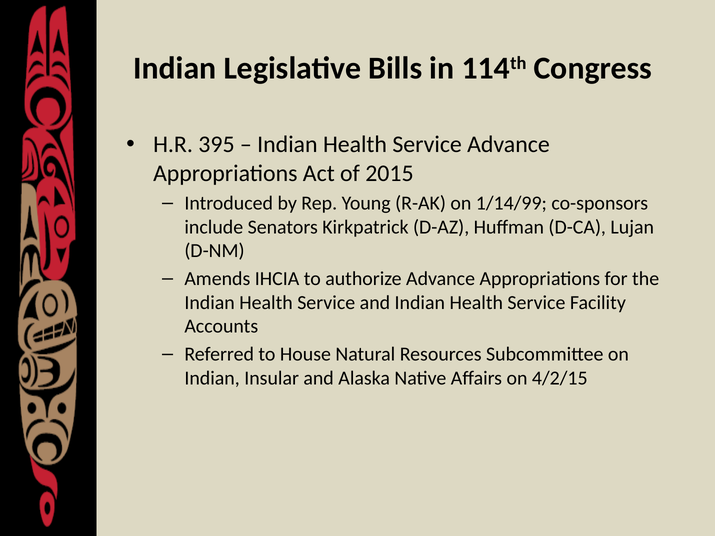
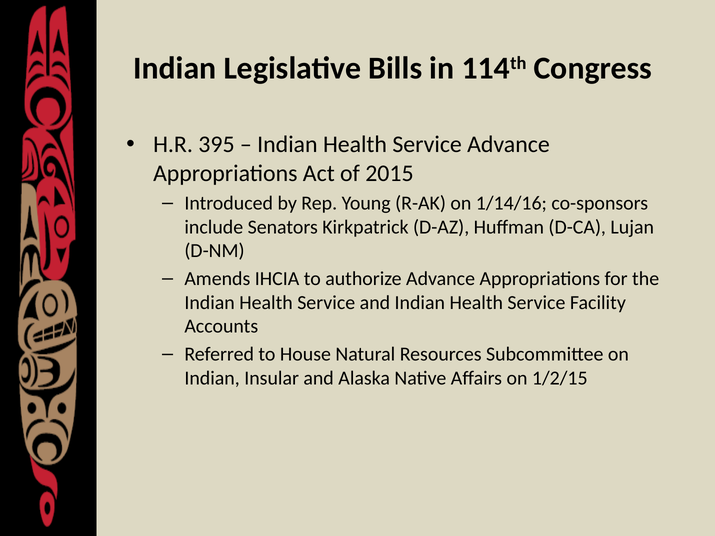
1/14/99: 1/14/99 -> 1/14/16
4/2/15: 4/2/15 -> 1/2/15
